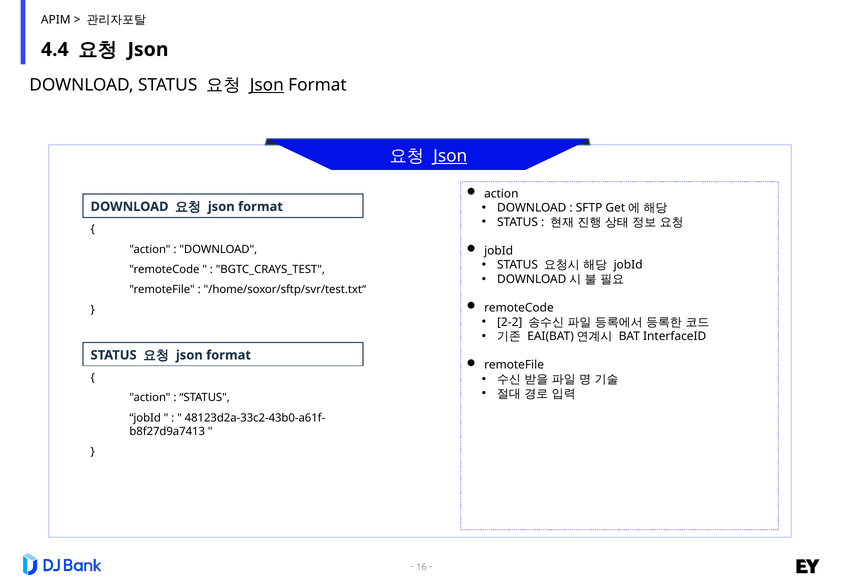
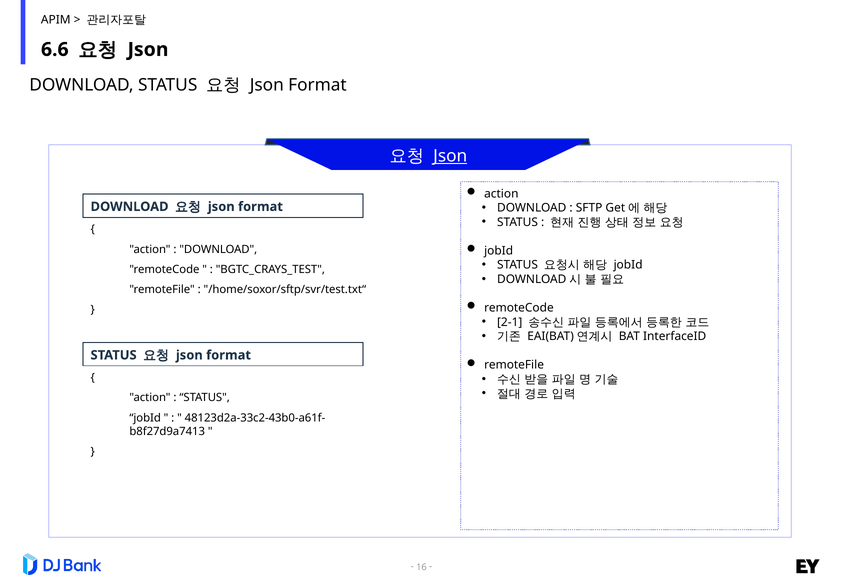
4.4: 4.4 -> 6.6
Json at (267, 85) underline: present -> none
2-2: 2-2 -> 2-1
